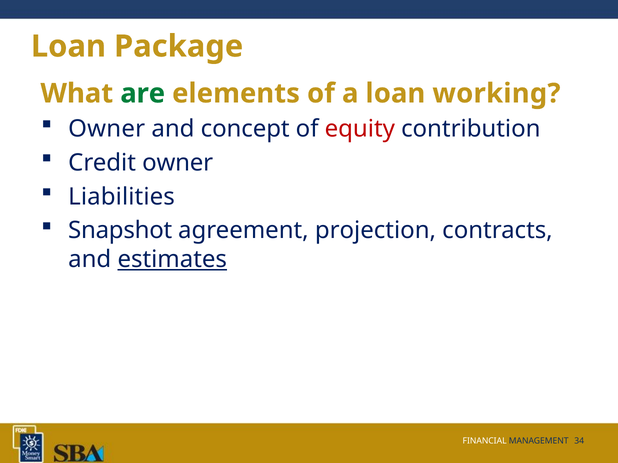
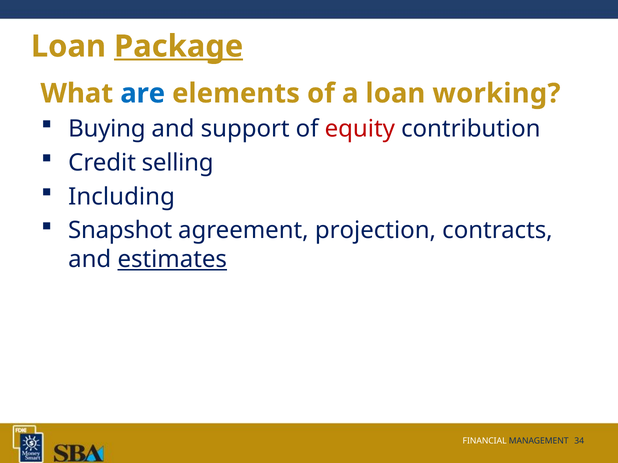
Package underline: none -> present
are colour: green -> blue
Owner at (107, 129): Owner -> Buying
concept: concept -> support
Credit owner: owner -> selling
Liabilities: Liabilities -> Including
